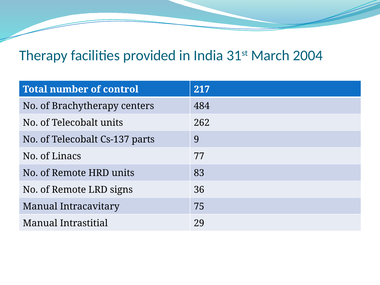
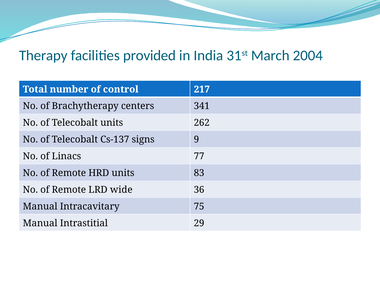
484: 484 -> 341
parts: parts -> signs
signs: signs -> wide
